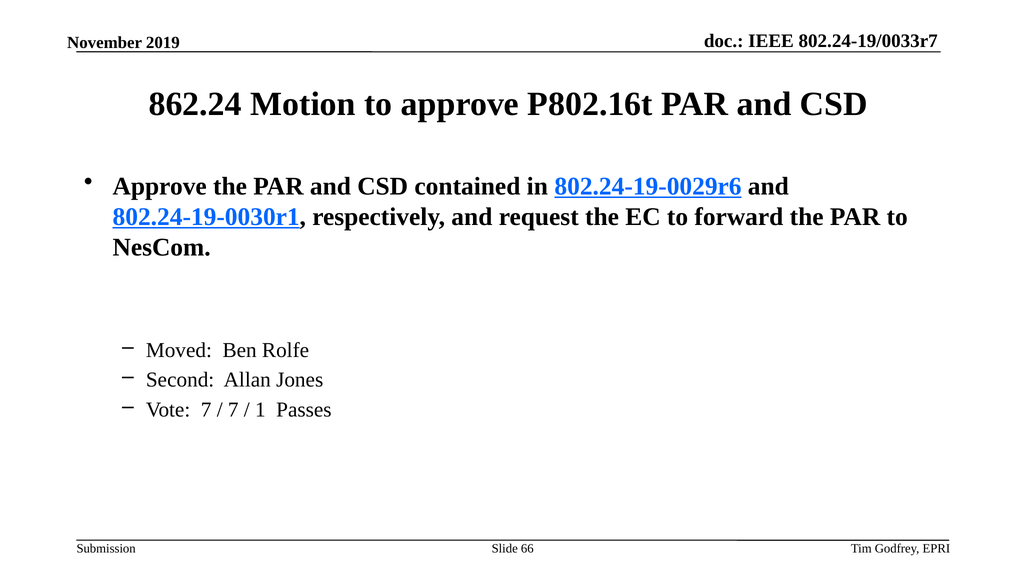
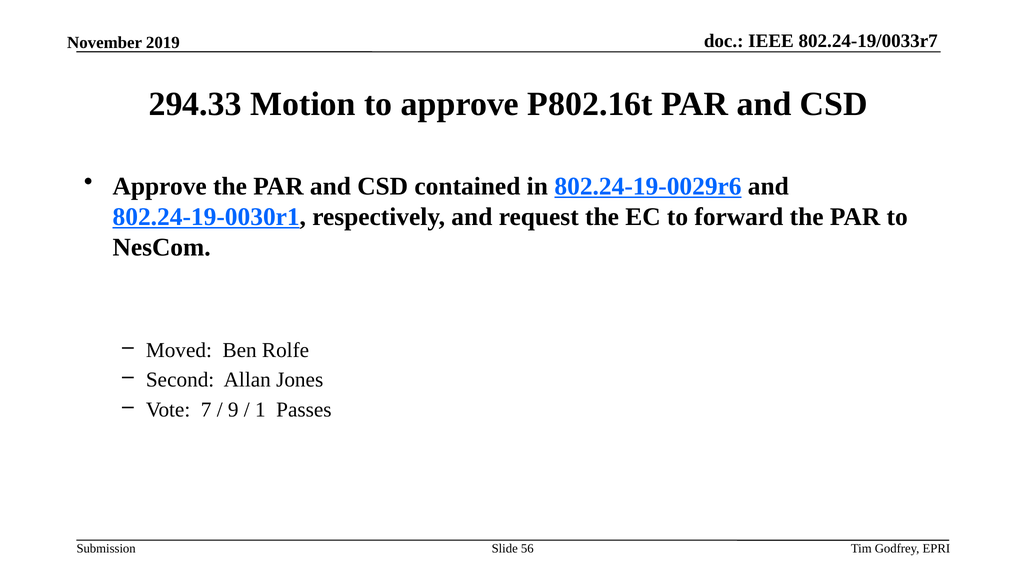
862.24: 862.24 -> 294.33
7 at (233, 410): 7 -> 9
66: 66 -> 56
